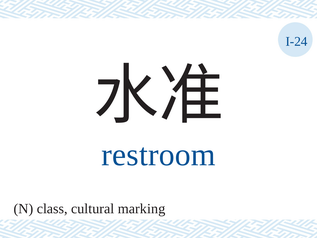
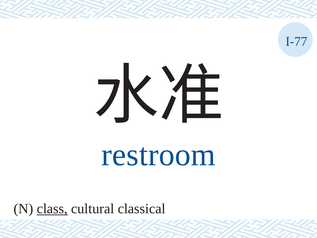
I-24: I-24 -> I-77
class underline: none -> present
marking: marking -> classical
